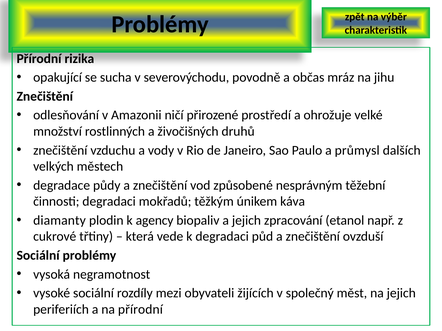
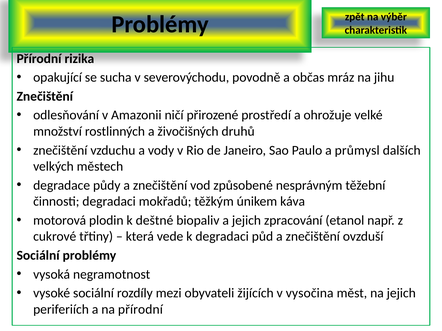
diamanty: diamanty -> motorová
agency: agency -> deštné
společný: společný -> vysočina
